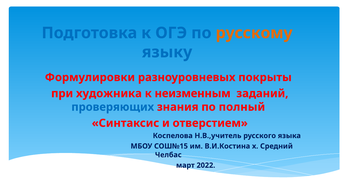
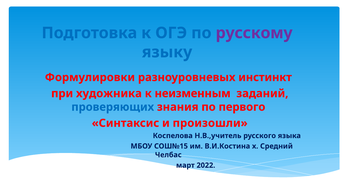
русскому colour: orange -> purple
покрыты: покрыты -> инстинкт
полный: полный -> первого
отверстием: отверстием -> произошли
